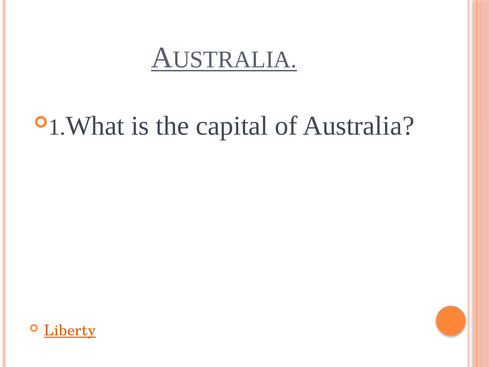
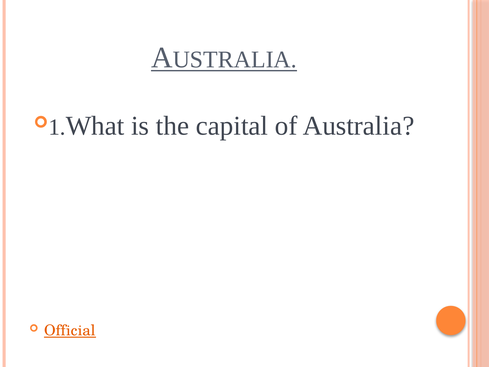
Liberty: Liberty -> Official
